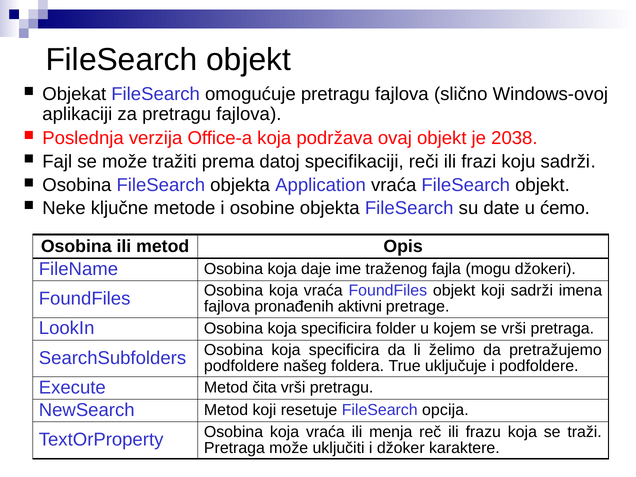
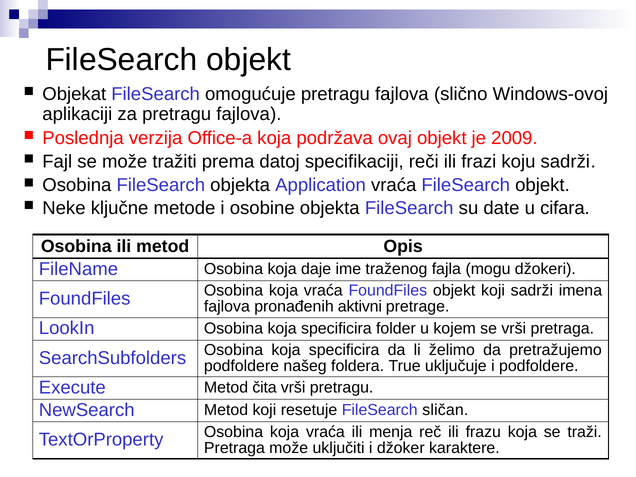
2038: 2038 -> 2009
ćemo: ćemo -> cifara
opcija: opcija -> sličan
